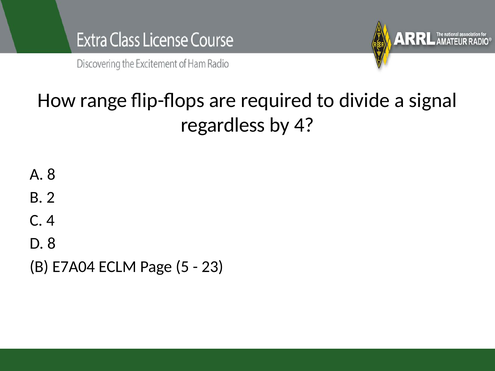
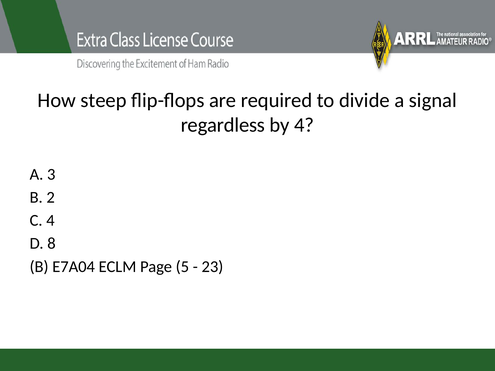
range: range -> steep
A 8: 8 -> 3
